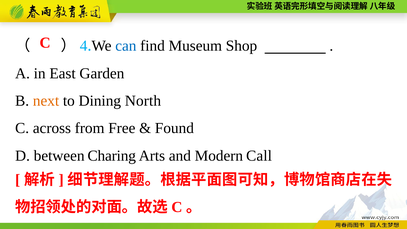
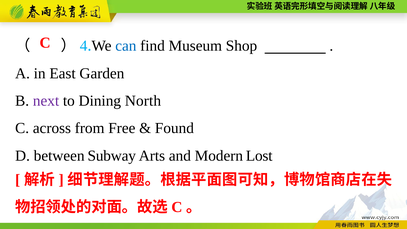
next colour: orange -> purple
Charing: Charing -> Subway
Call: Call -> Lost
